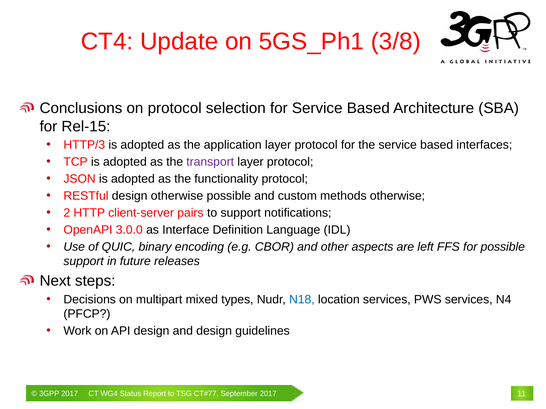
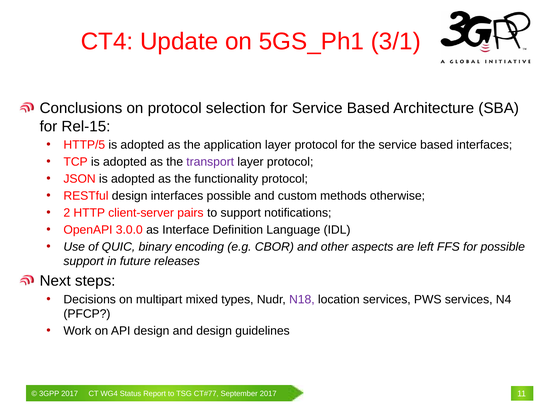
3/8: 3/8 -> 3/1
HTTP/3: HTTP/3 -> HTTP/5
design otherwise: otherwise -> interfaces
N18 colour: blue -> purple
